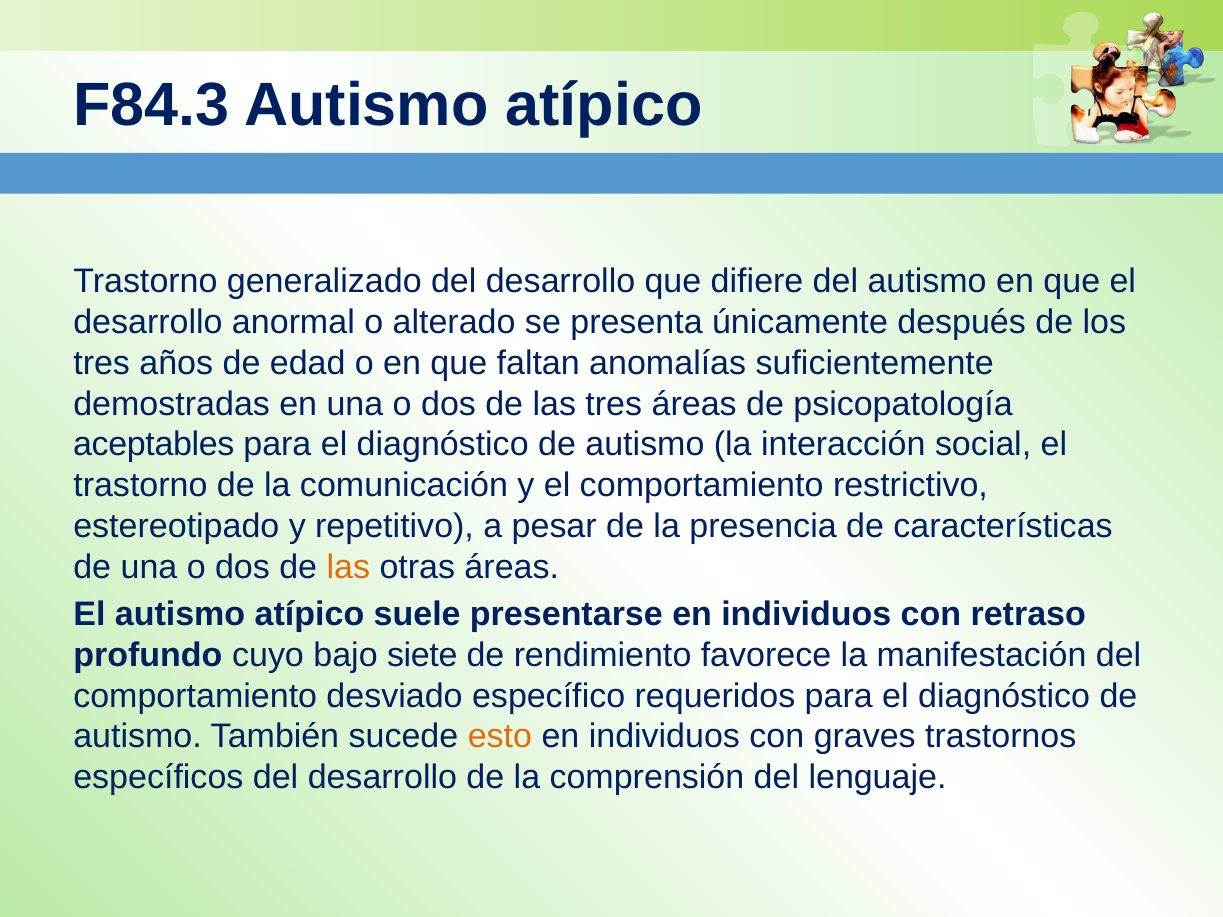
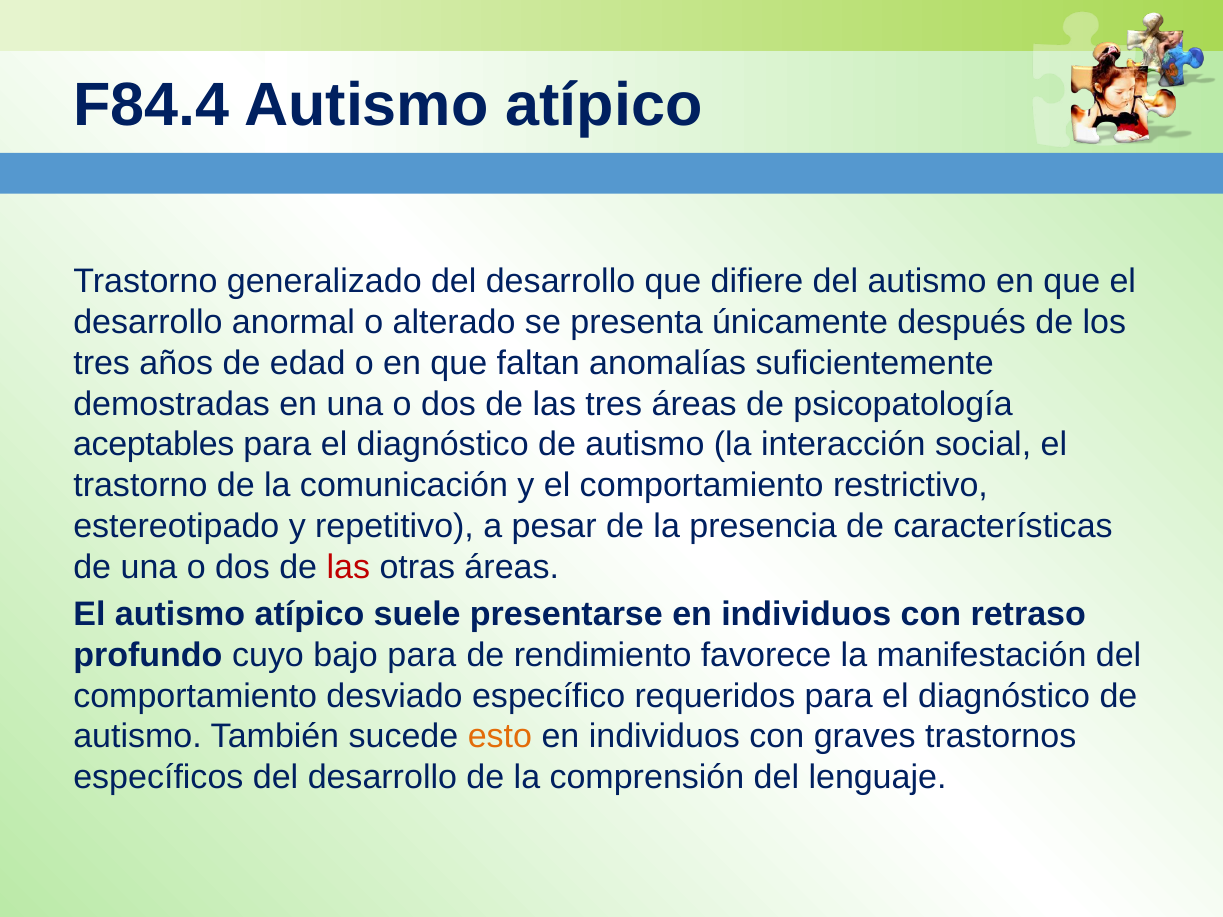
F84.3: F84.3 -> F84.4
las at (348, 567) colour: orange -> red
bajo siete: siete -> para
